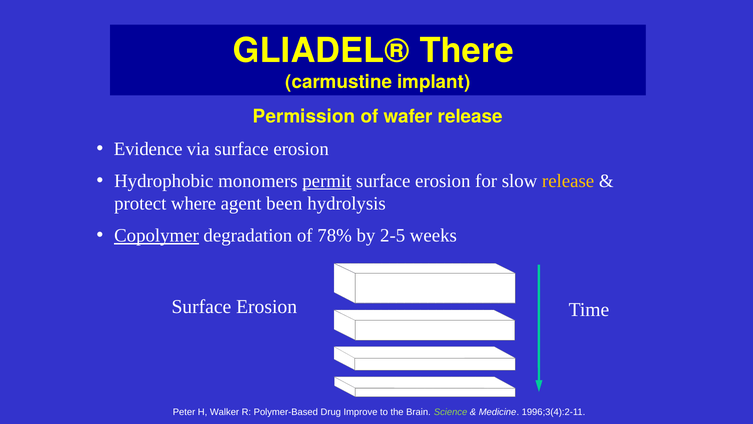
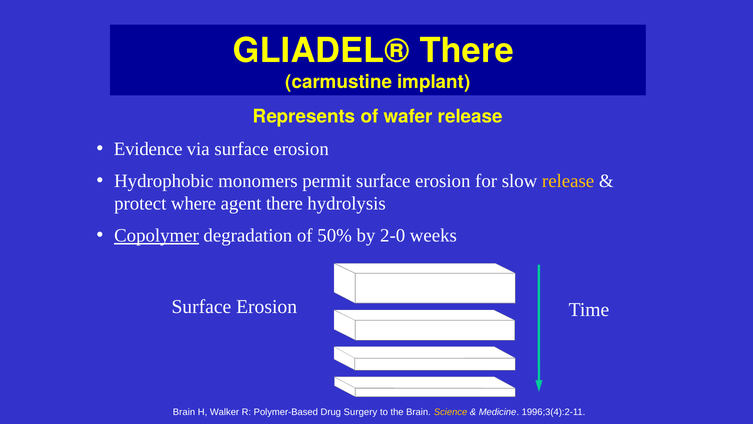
Permission: Permission -> Represents
permit underline: present -> none
agent been: been -> there
78%: 78% -> 50%
2-5: 2-5 -> 2-0
Peter at (184, 412): Peter -> Brain
Improve: Improve -> Surgery
Science colour: light green -> yellow
